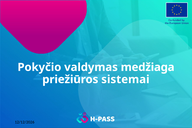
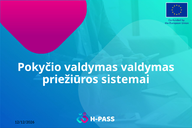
valdymas medžiaga: medžiaga -> valdymas
